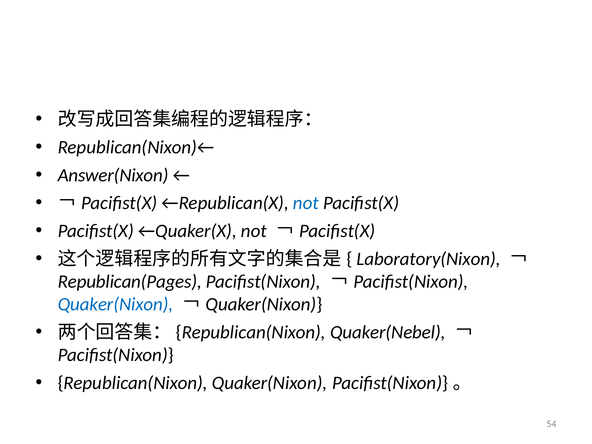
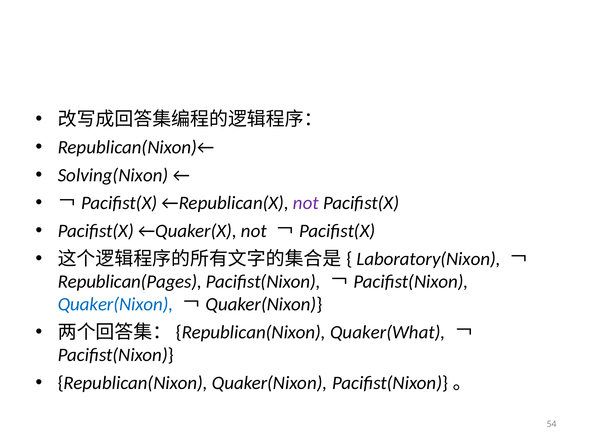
Answer(Nixon: Answer(Nixon -> Solving(Nixon
not at (306, 203) colour: blue -> purple
Quaker(Nebel: Quaker(Nebel -> Quaker(What
